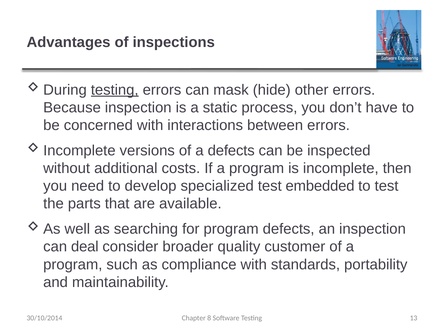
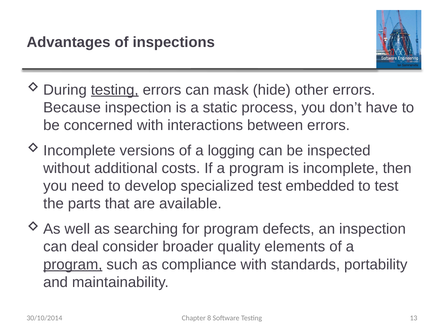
a defects: defects -> logging
customer: customer -> elements
program at (73, 264) underline: none -> present
